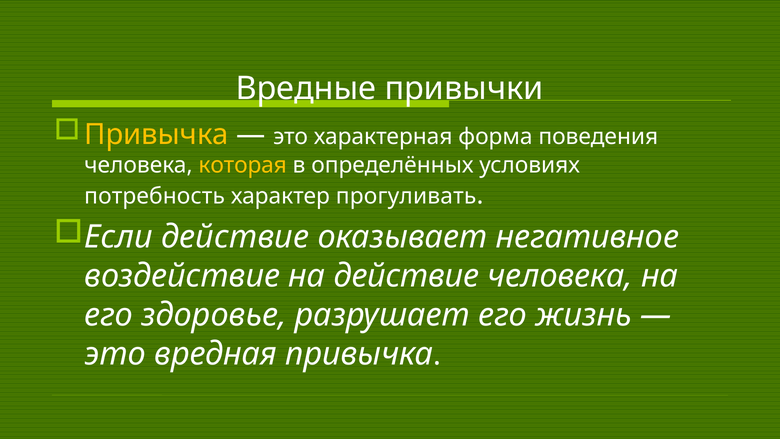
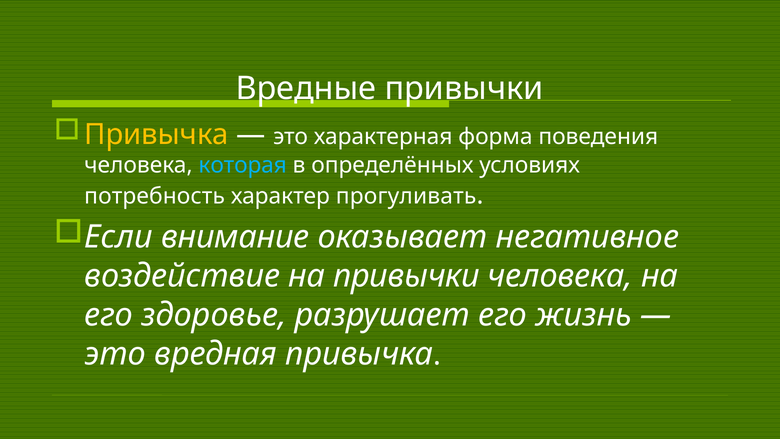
которая colour: yellow -> light blue
Если действие: действие -> внимание
на действие: действие -> привычки
